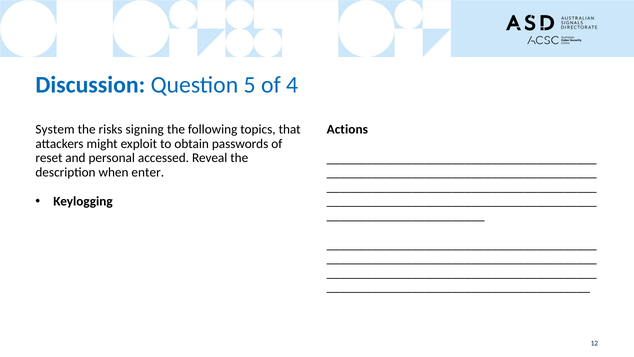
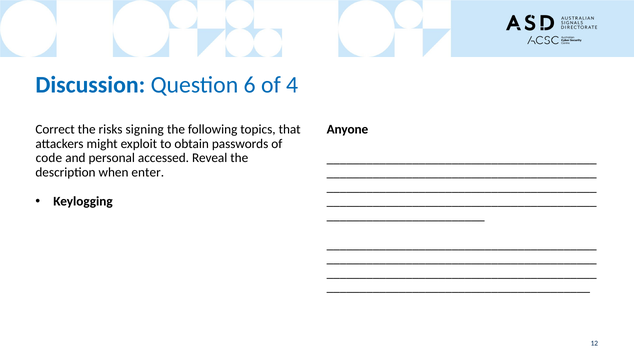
5: 5 -> 6
Actions: Actions -> Anyone
System: System -> Correct
reset: reset -> code
